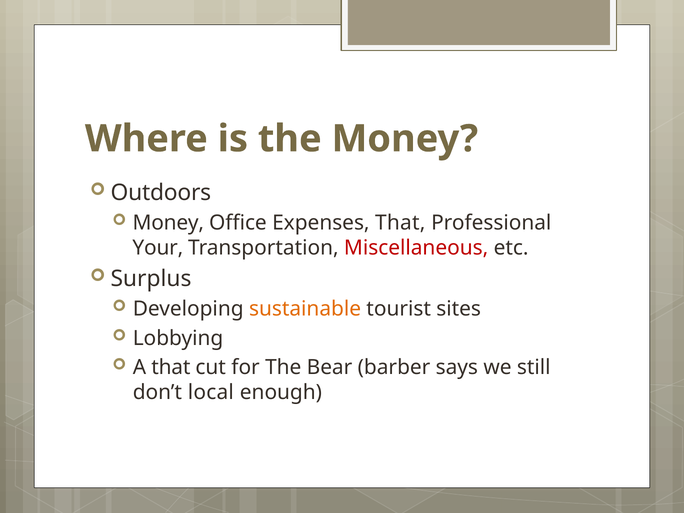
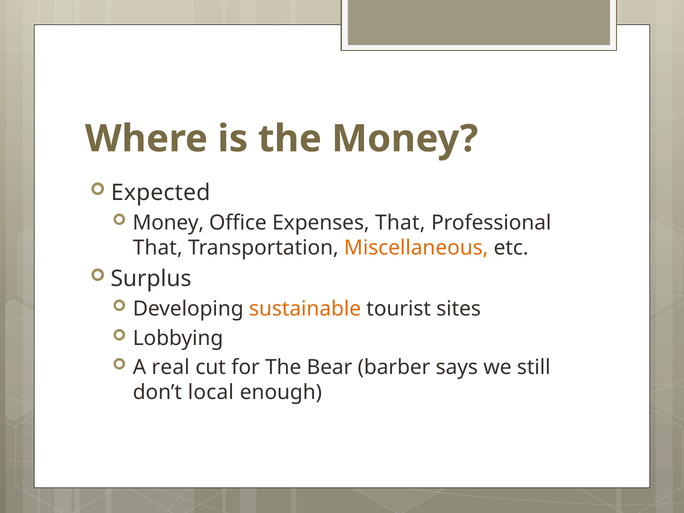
Outdoors: Outdoors -> Expected
Your at (158, 248): Your -> That
Miscellaneous colour: red -> orange
A that: that -> real
